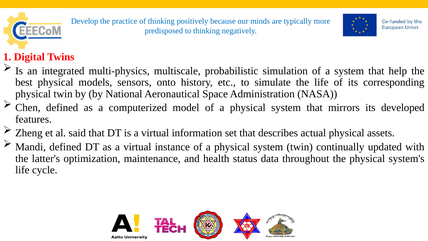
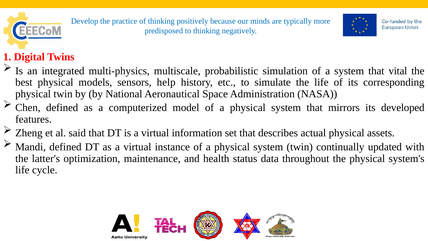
help: help -> vital
onto: onto -> help
